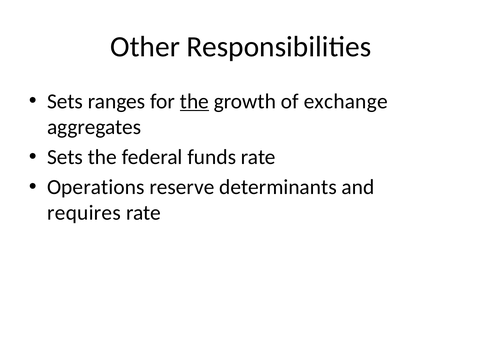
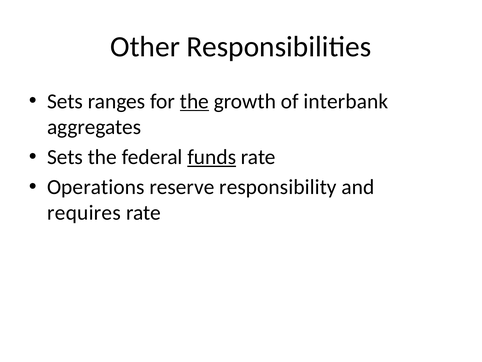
exchange: exchange -> interbank
funds underline: none -> present
determinants: determinants -> responsibility
